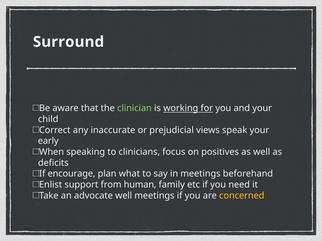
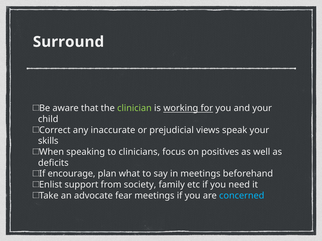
early: early -> skills
human: human -> society
advocate well: well -> fear
concerned colour: yellow -> light blue
